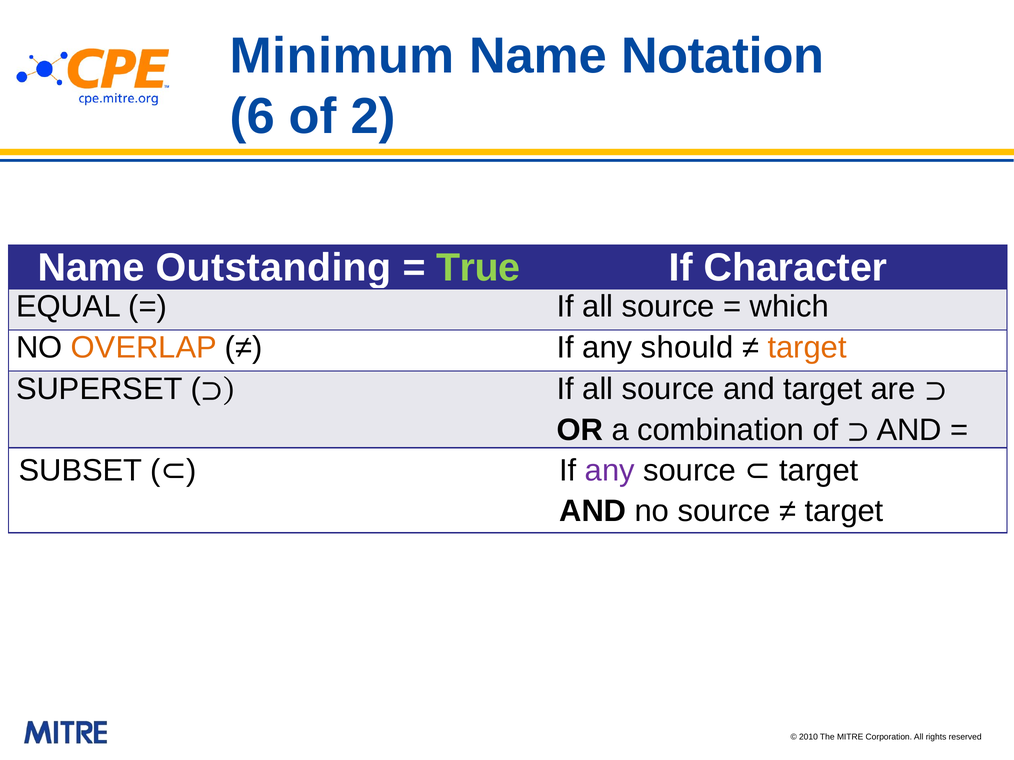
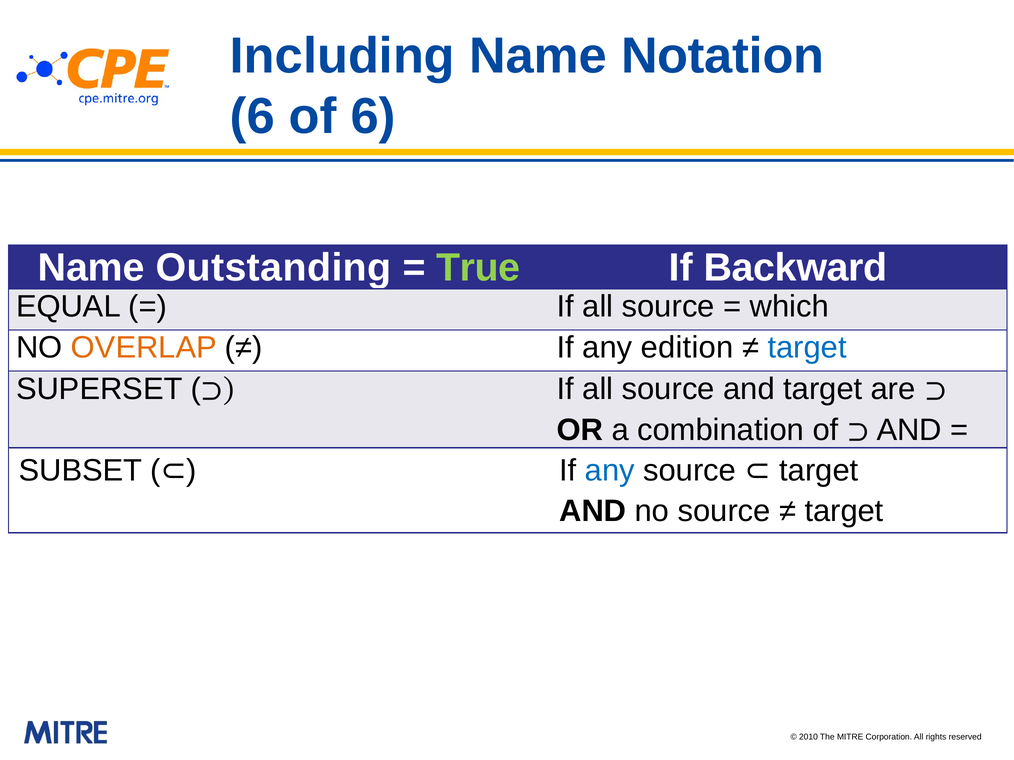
Minimum: Minimum -> Including
of 2: 2 -> 6
Character: Character -> Backward
should: should -> edition
target at (807, 348) colour: orange -> blue
any at (610, 471) colour: purple -> blue
